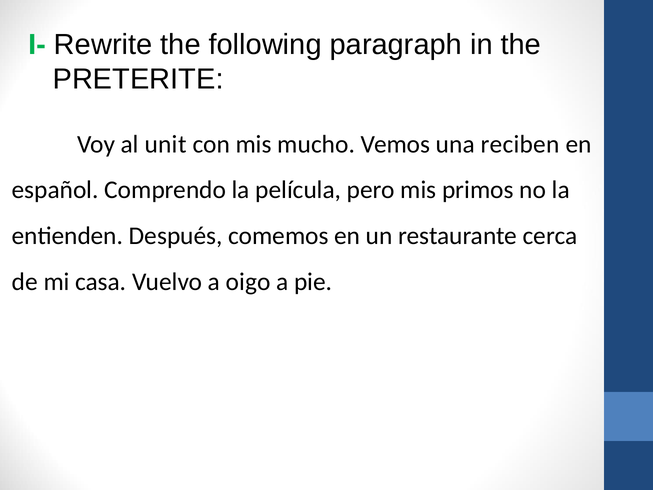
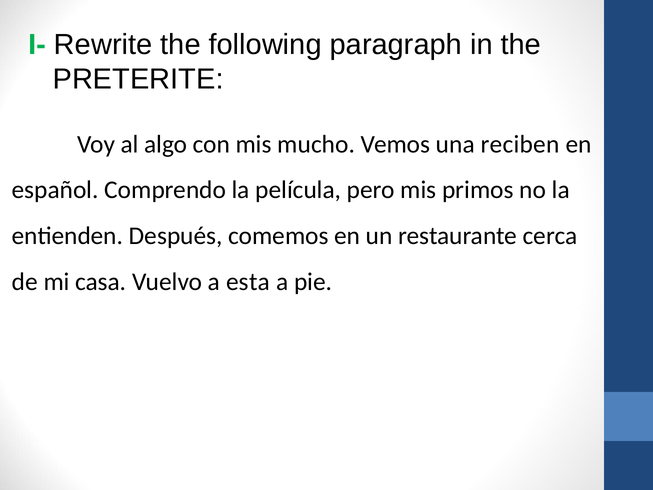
unit: unit -> algo
oigo: oigo -> esta
